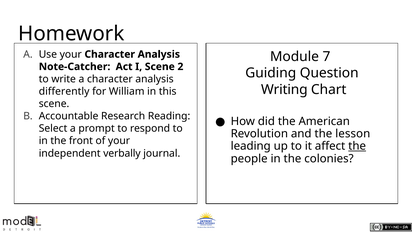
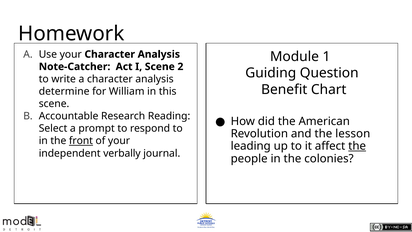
7: 7 -> 1
Writing: Writing -> Benefit
differently: differently -> determine
front underline: none -> present
